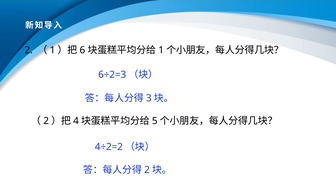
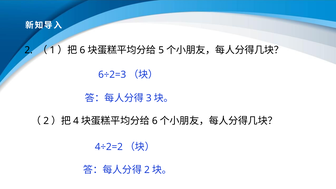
1 at (161, 50): 1 -> 5
5 at (155, 121): 5 -> 6
